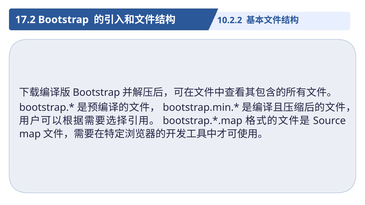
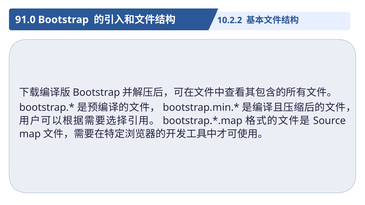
17.2: 17.2 -> 91.0
